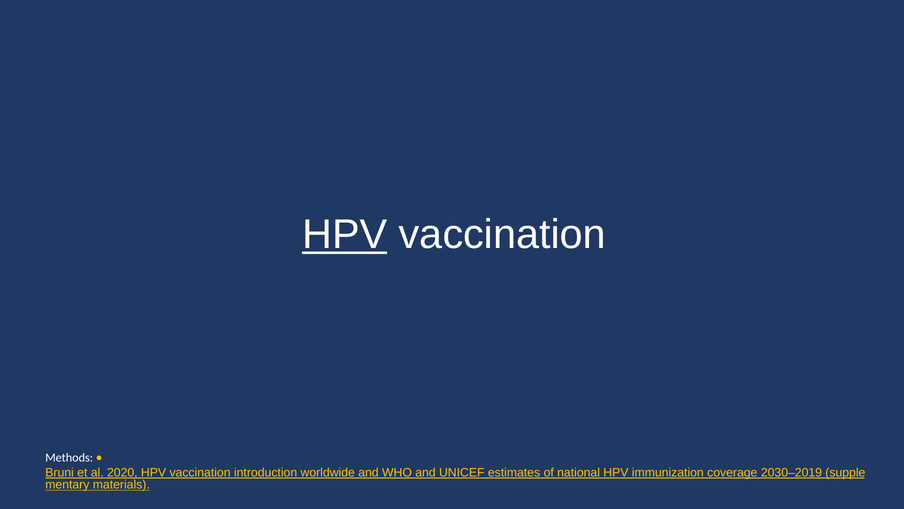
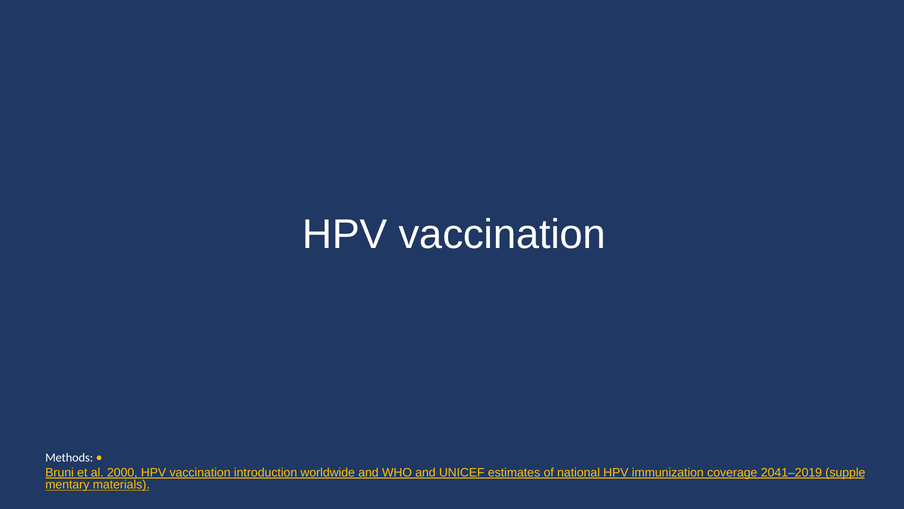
HPV at (345, 234) underline: present -> none
2020: 2020 -> 2000
2030–2019: 2030–2019 -> 2041–2019
